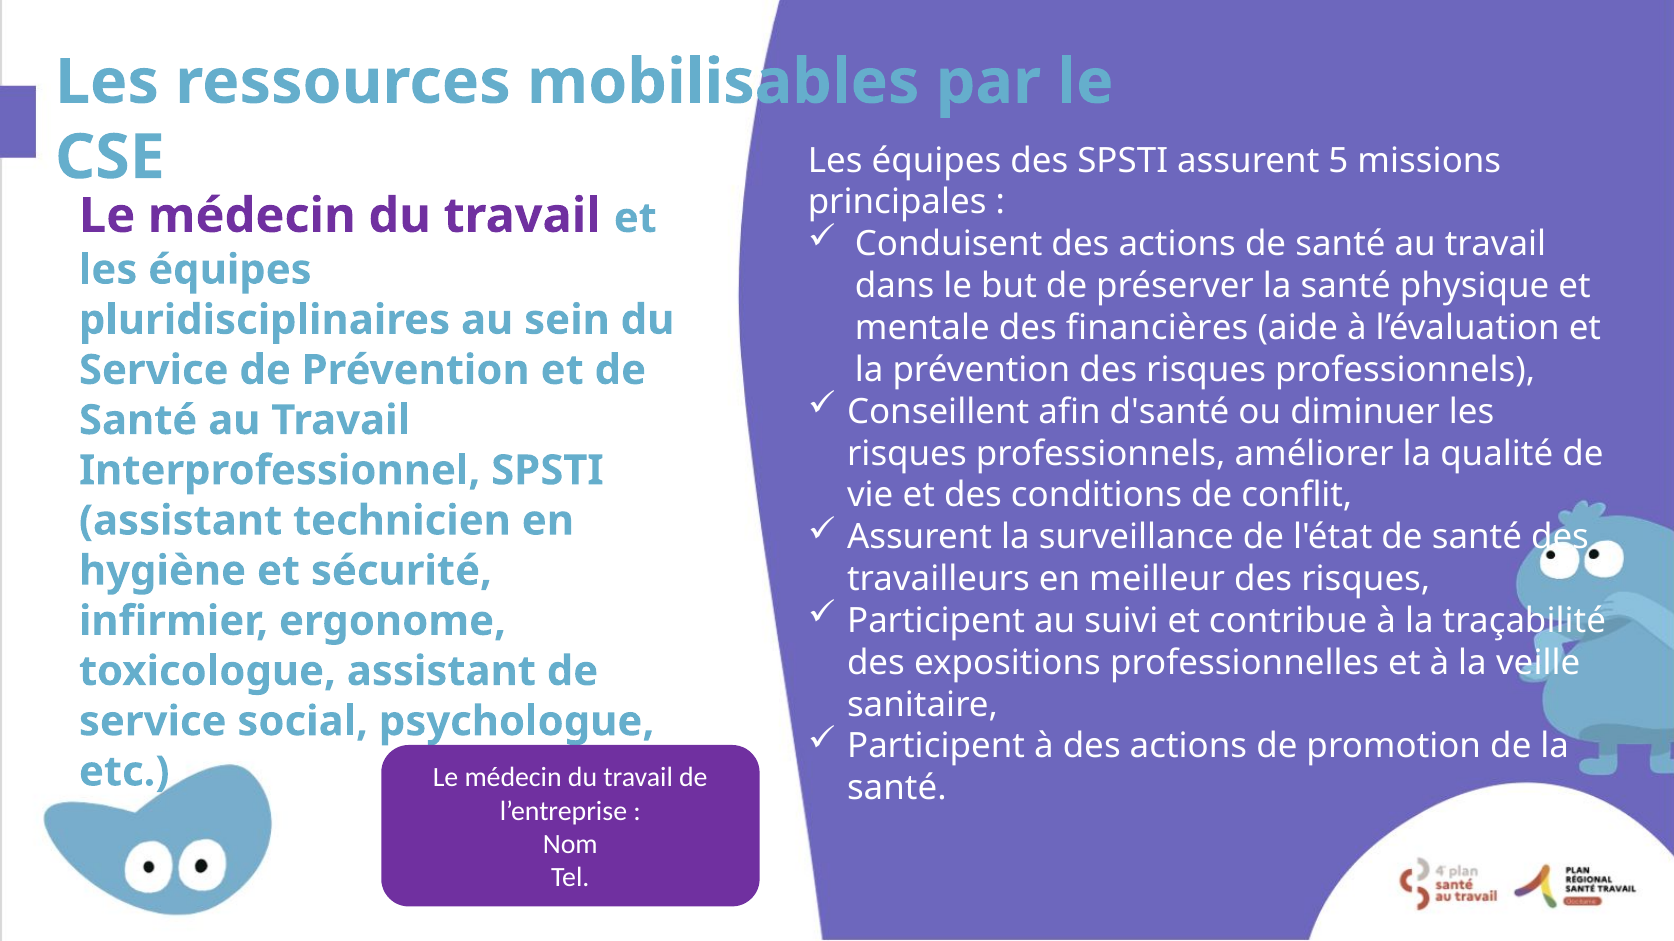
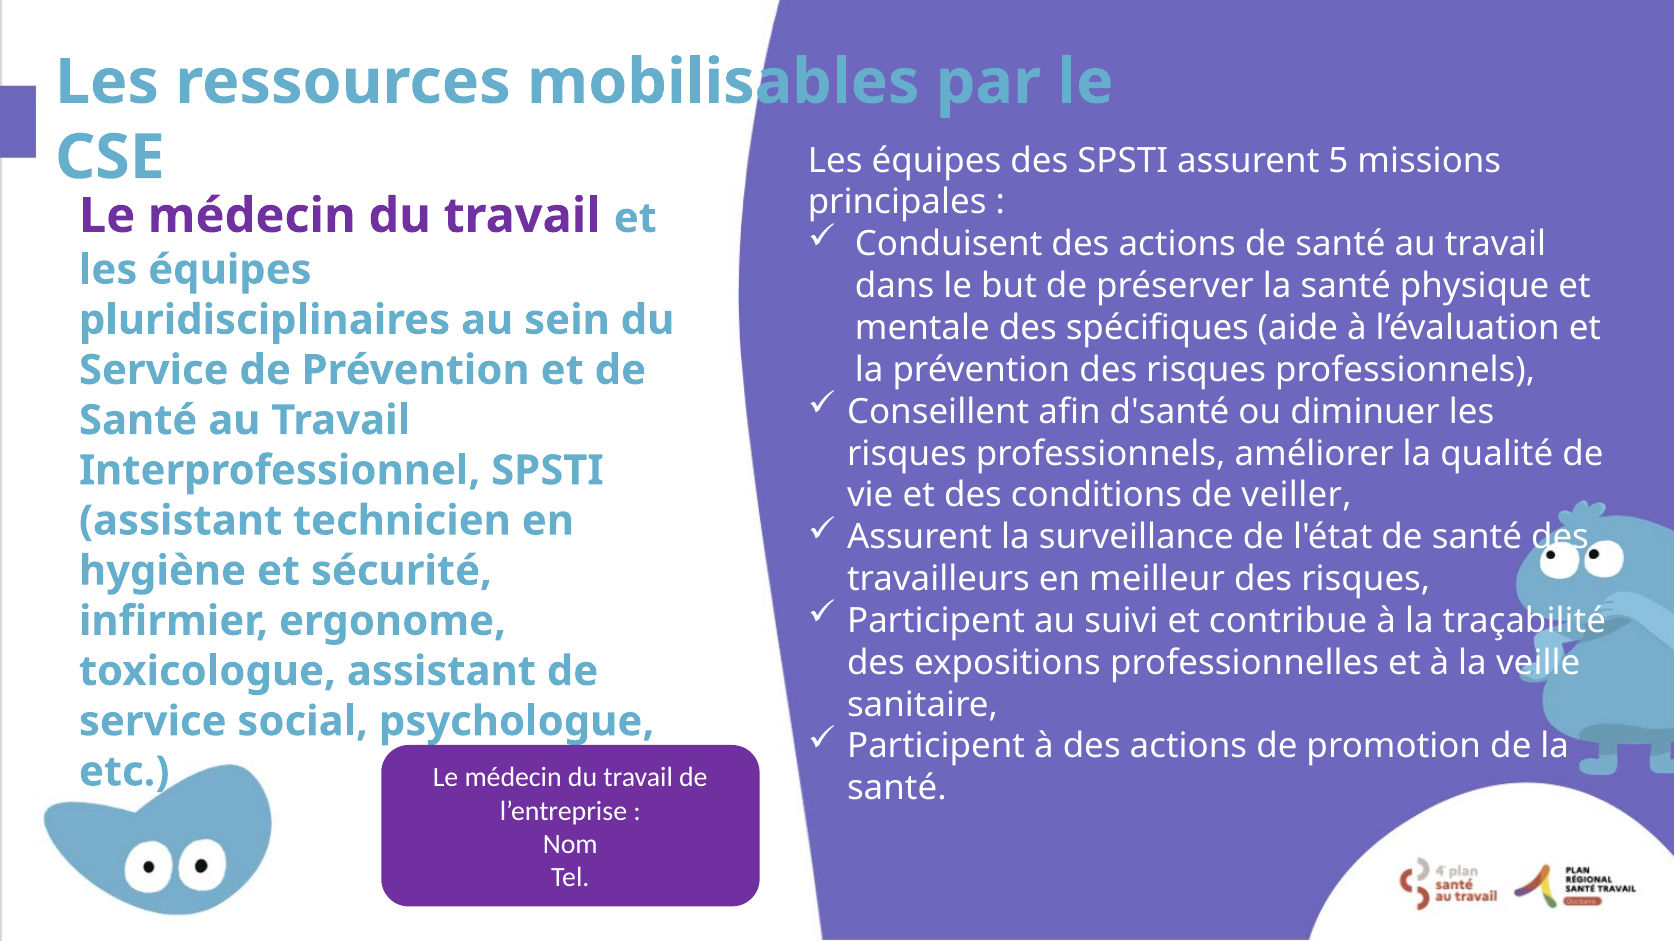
financières: financières -> spécifiques
conflit: conflit -> veiller
